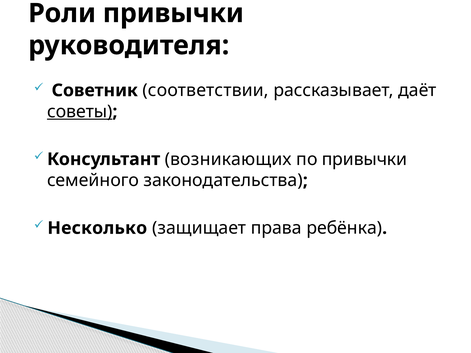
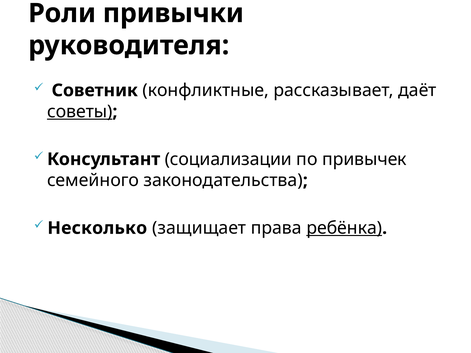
соответствии: соответствии -> конфликтные
возникающих: возникающих -> социализации
по привычки: привычки -> привычек
ребёнка underline: none -> present
